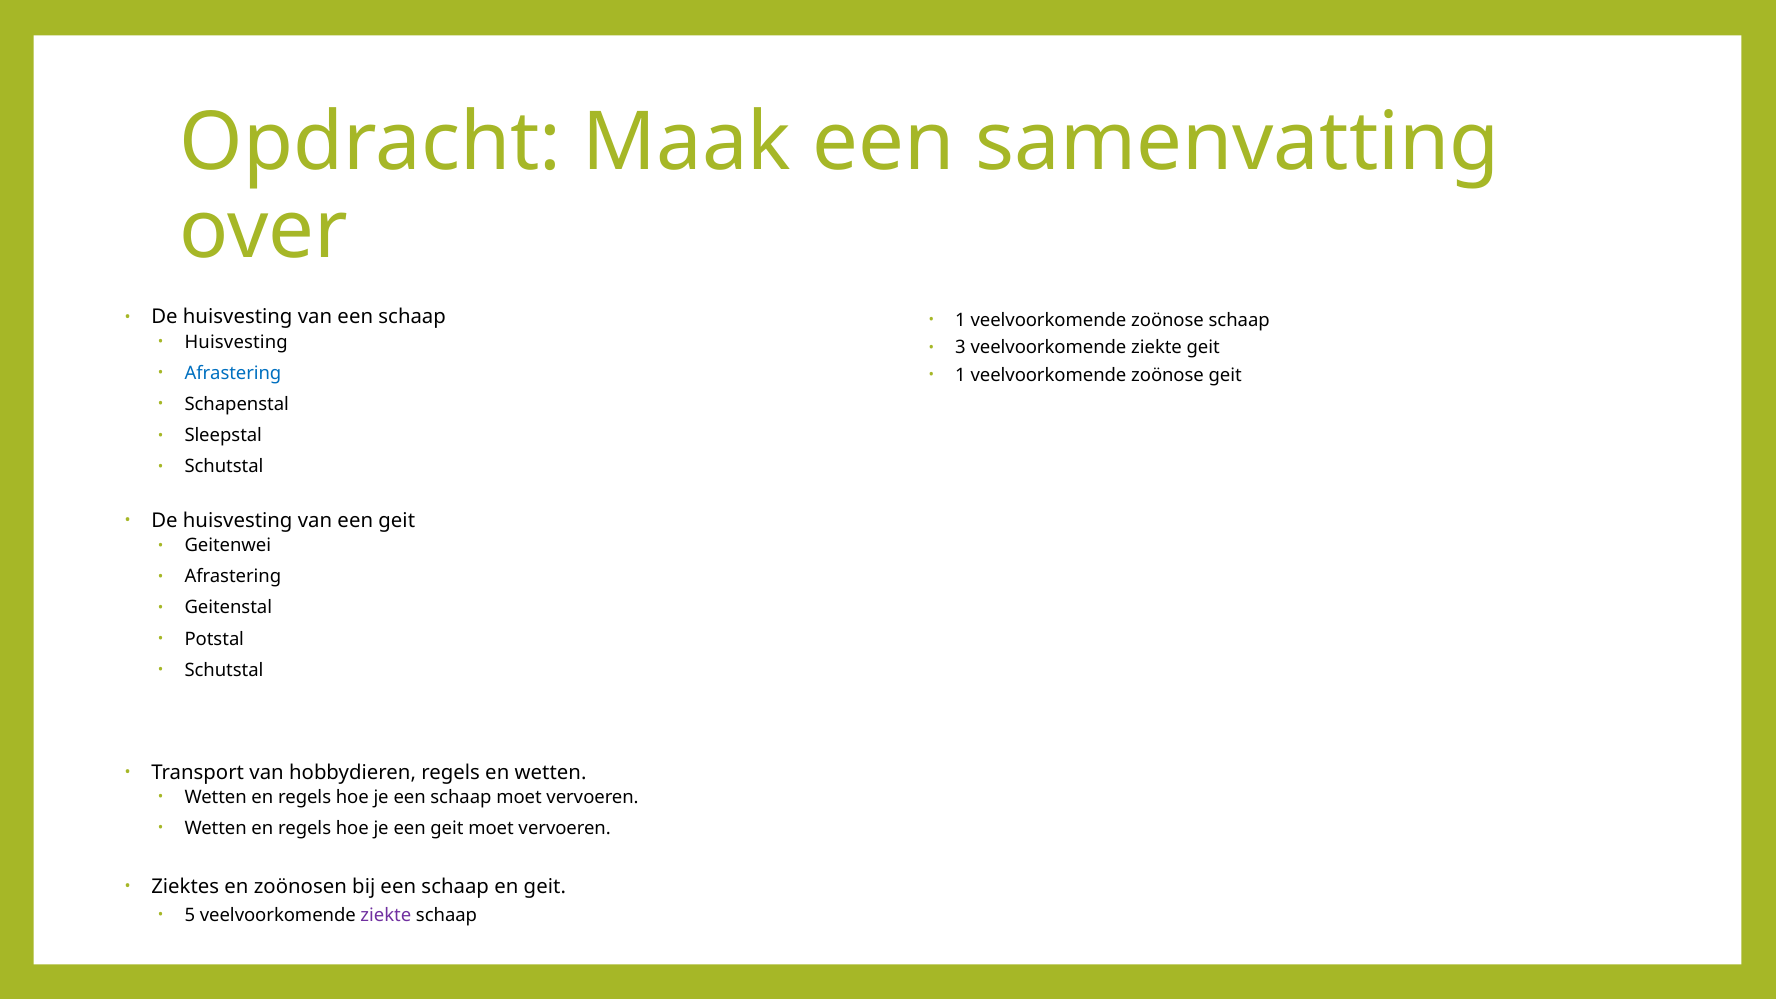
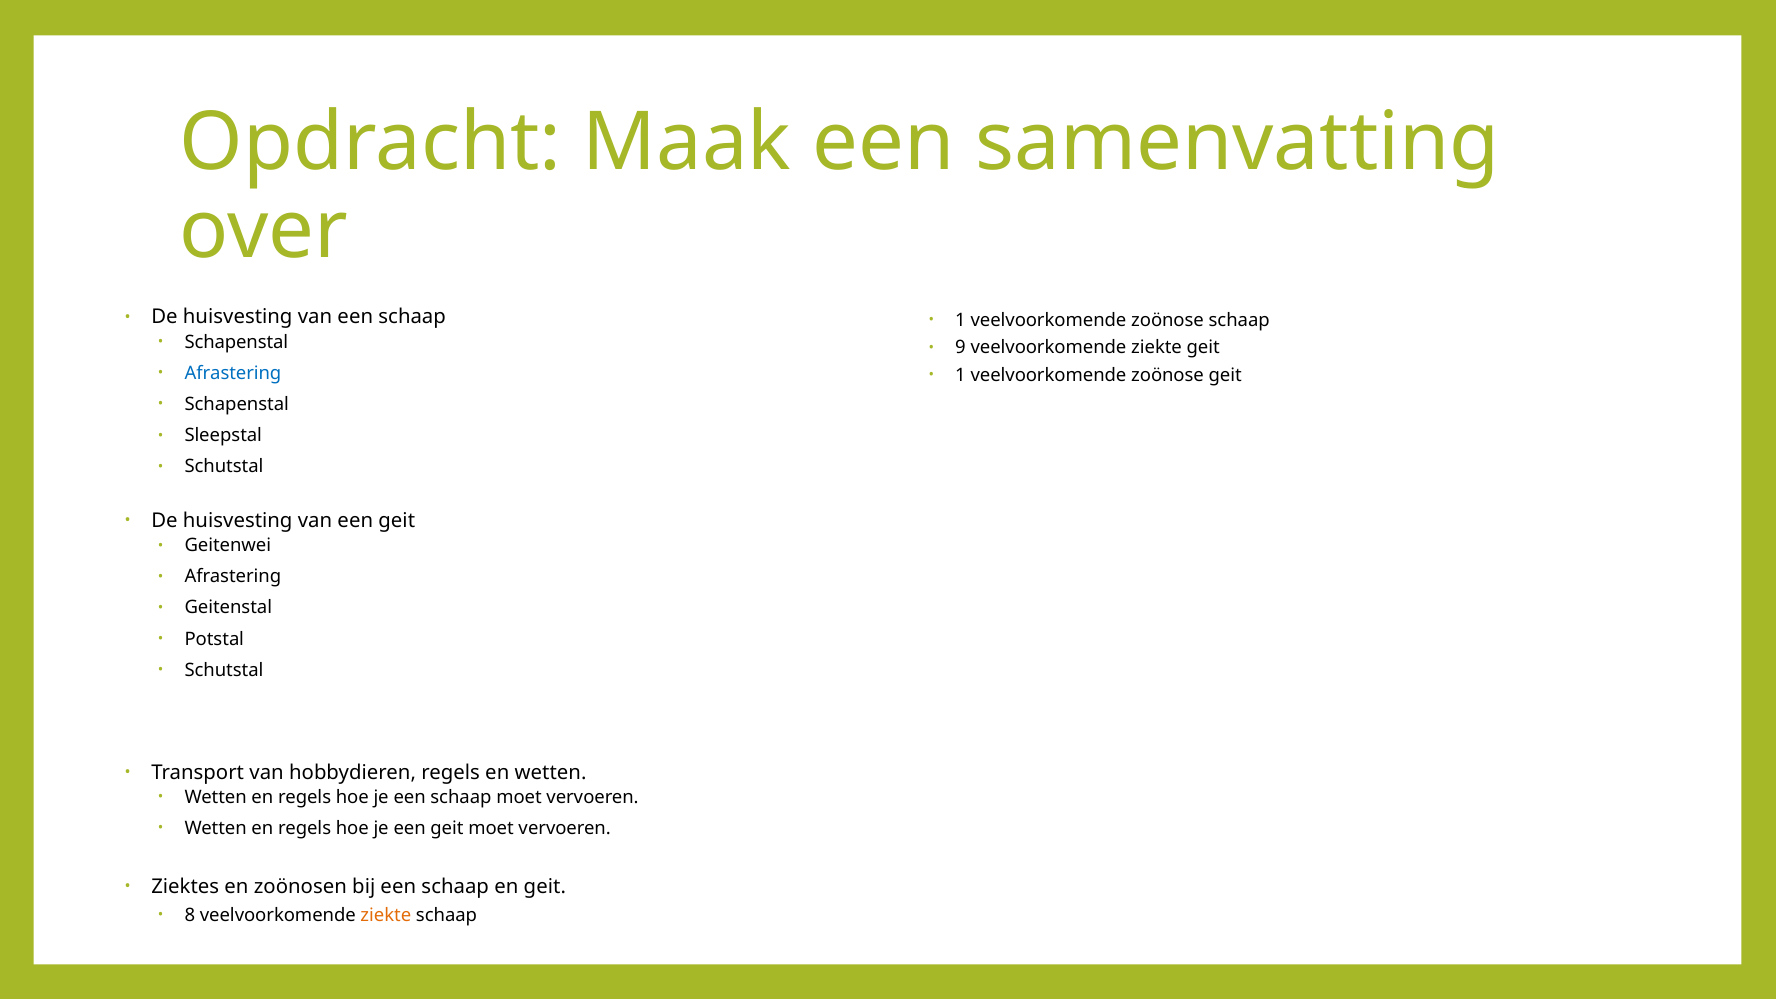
Huisvesting at (236, 342): Huisvesting -> Schapenstal
3: 3 -> 9
5: 5 -> 8
ziekte at (386, 915) colour: purple -> orange
